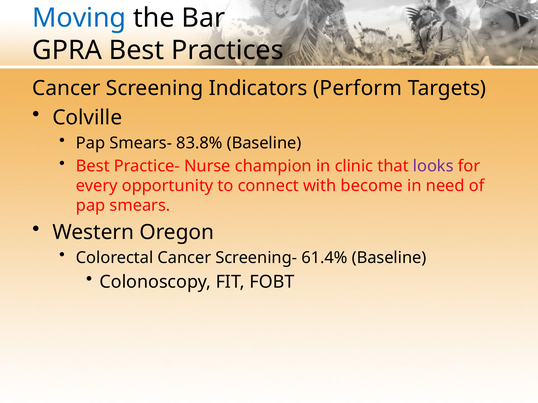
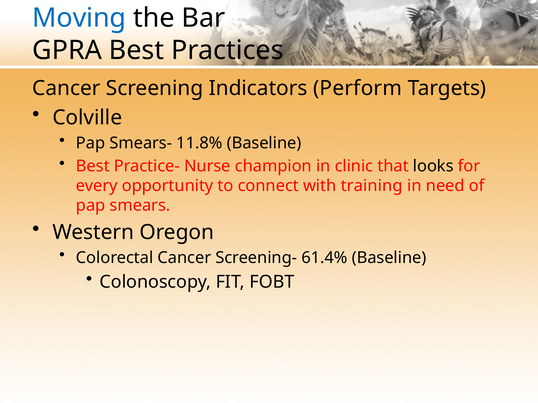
83.8%: 83.8% -> 11.8%
looks colour: purple -> black
become: become -> training
